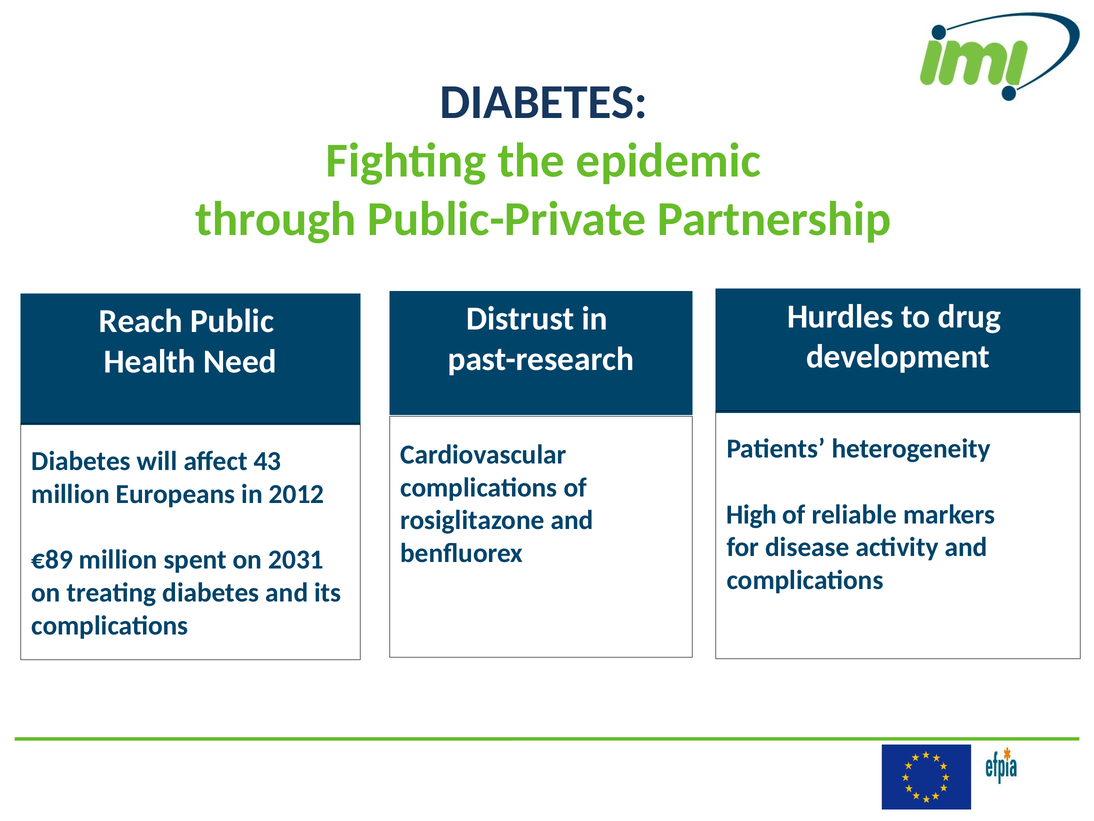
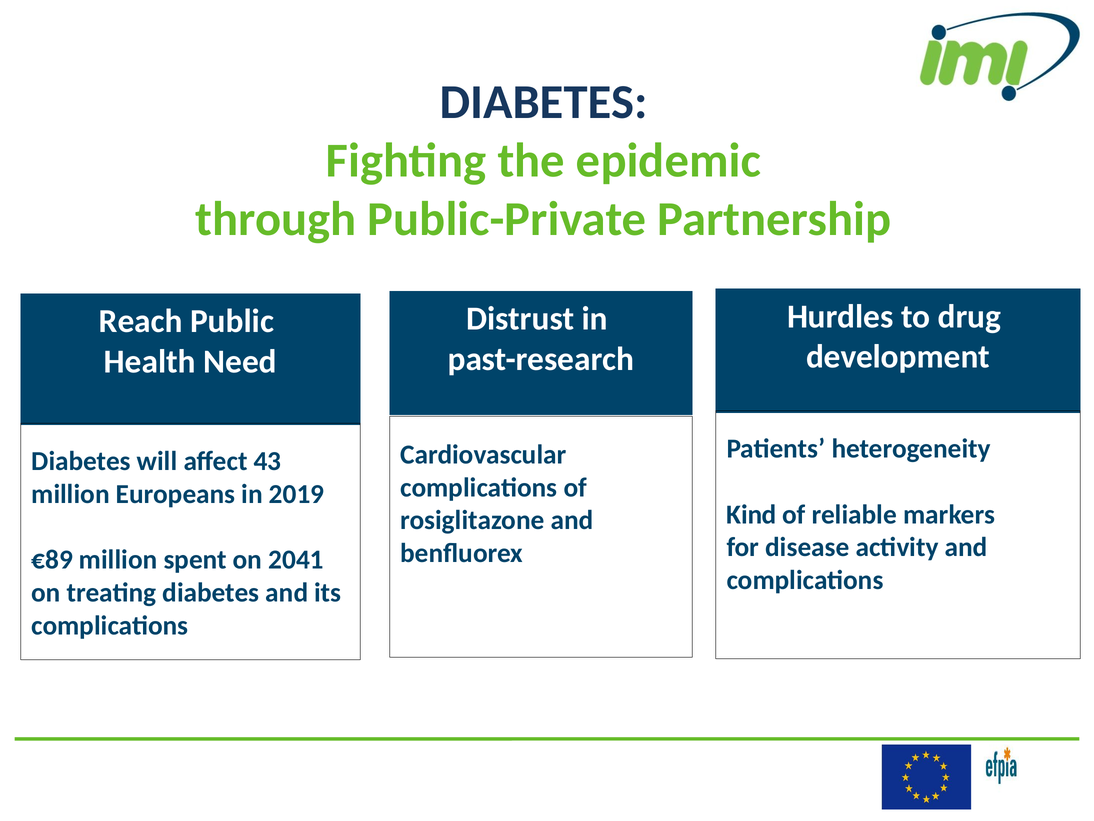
2012: 2012 -> 2019
High: High -> Kind
2031: 2031 -> 2041
